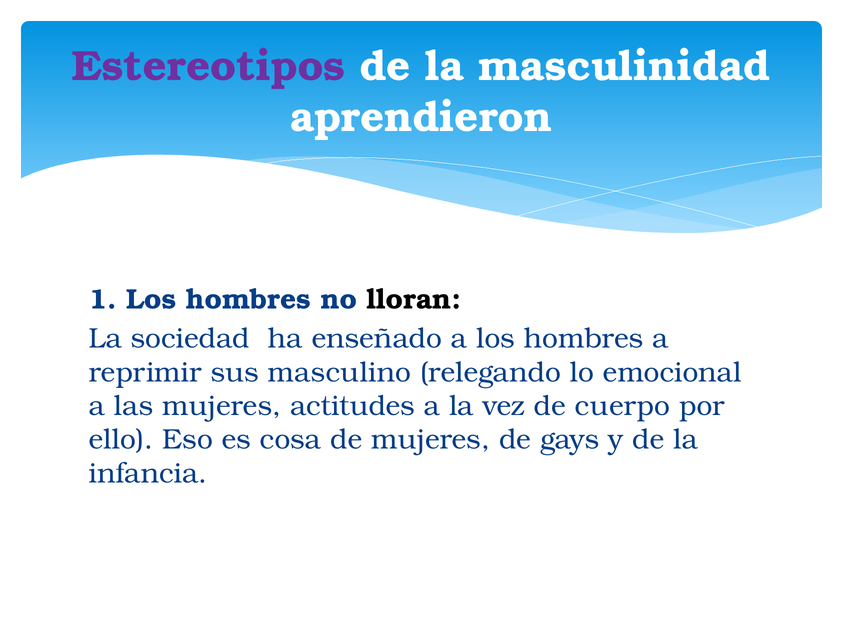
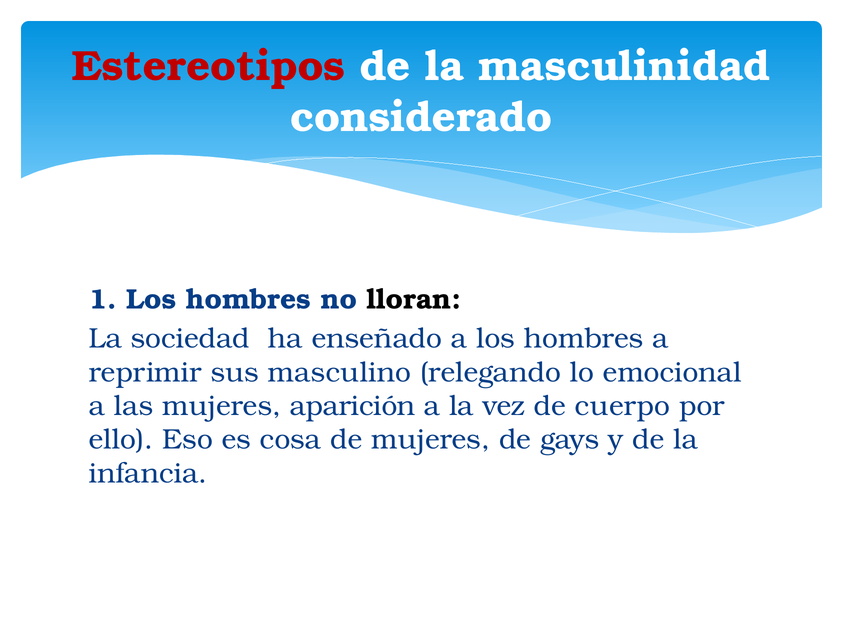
Estereotipos colour: purple -> red
aprendieron: aprendieron -> considerado
actitudes: actitudes -> aparición
